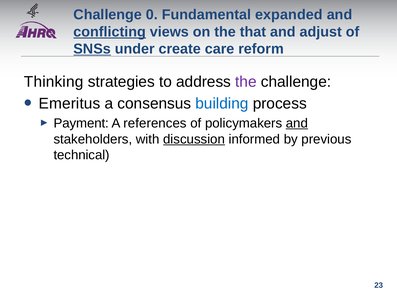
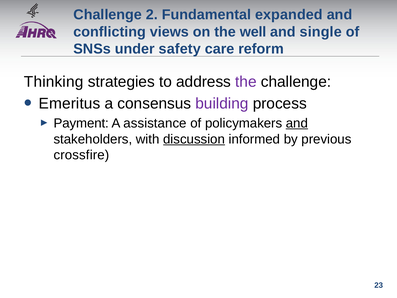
0: 0 -> 2
conflicting underline: present -> none
that: that -> well
adjust: adjust -> single
SNSs underline: present -> none
create: create -> safety
building colour: blue -> purple
references: references -> assistance
technical: technical -> crossfire
